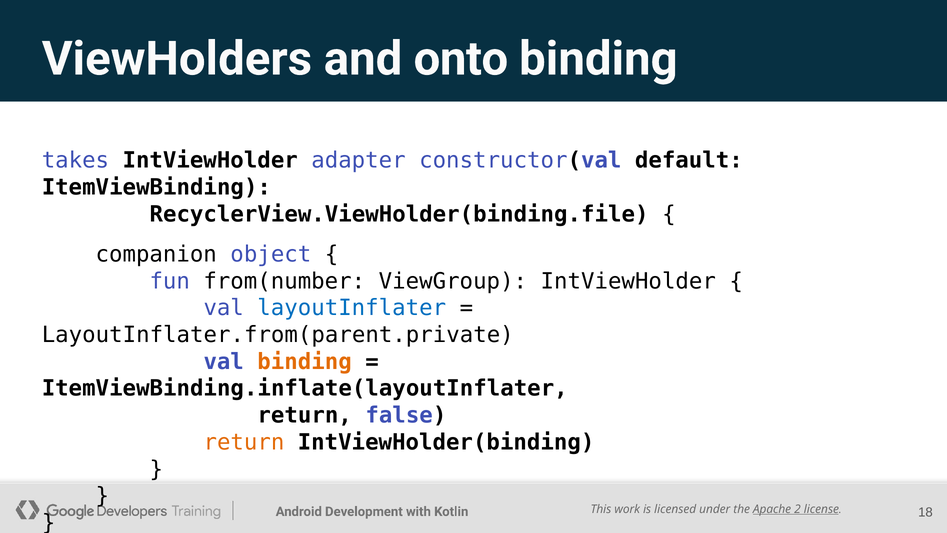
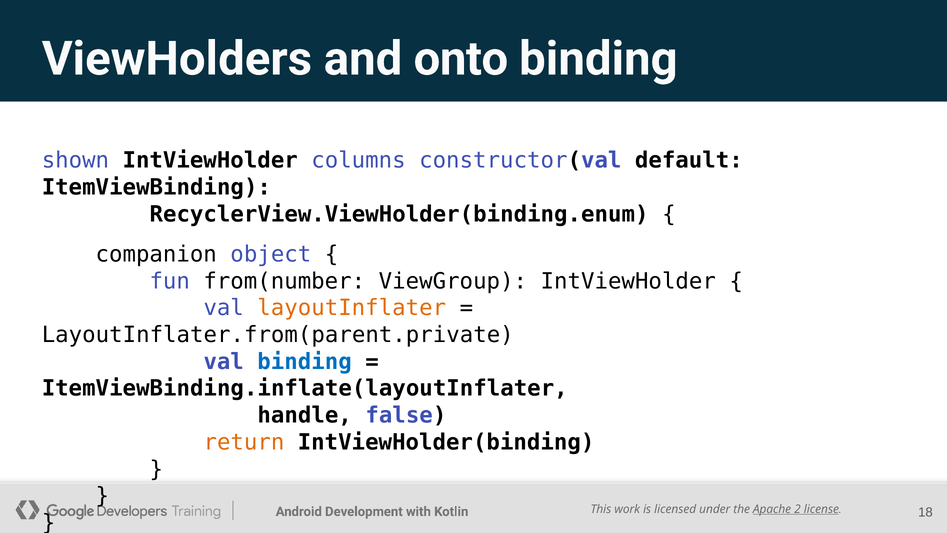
takes: takes -> shown
adapter: adapter -> columns
RecyclerView.ViewHolder(binding.file: RecyclerView.ViewHolder(binding.file -> RecyclerView.ViewHolder(binding.enum
layoutInflater colour: blue -> orange
binding at (305, 362) colour: orange -> blue
return at (305, 415): return -> handle
